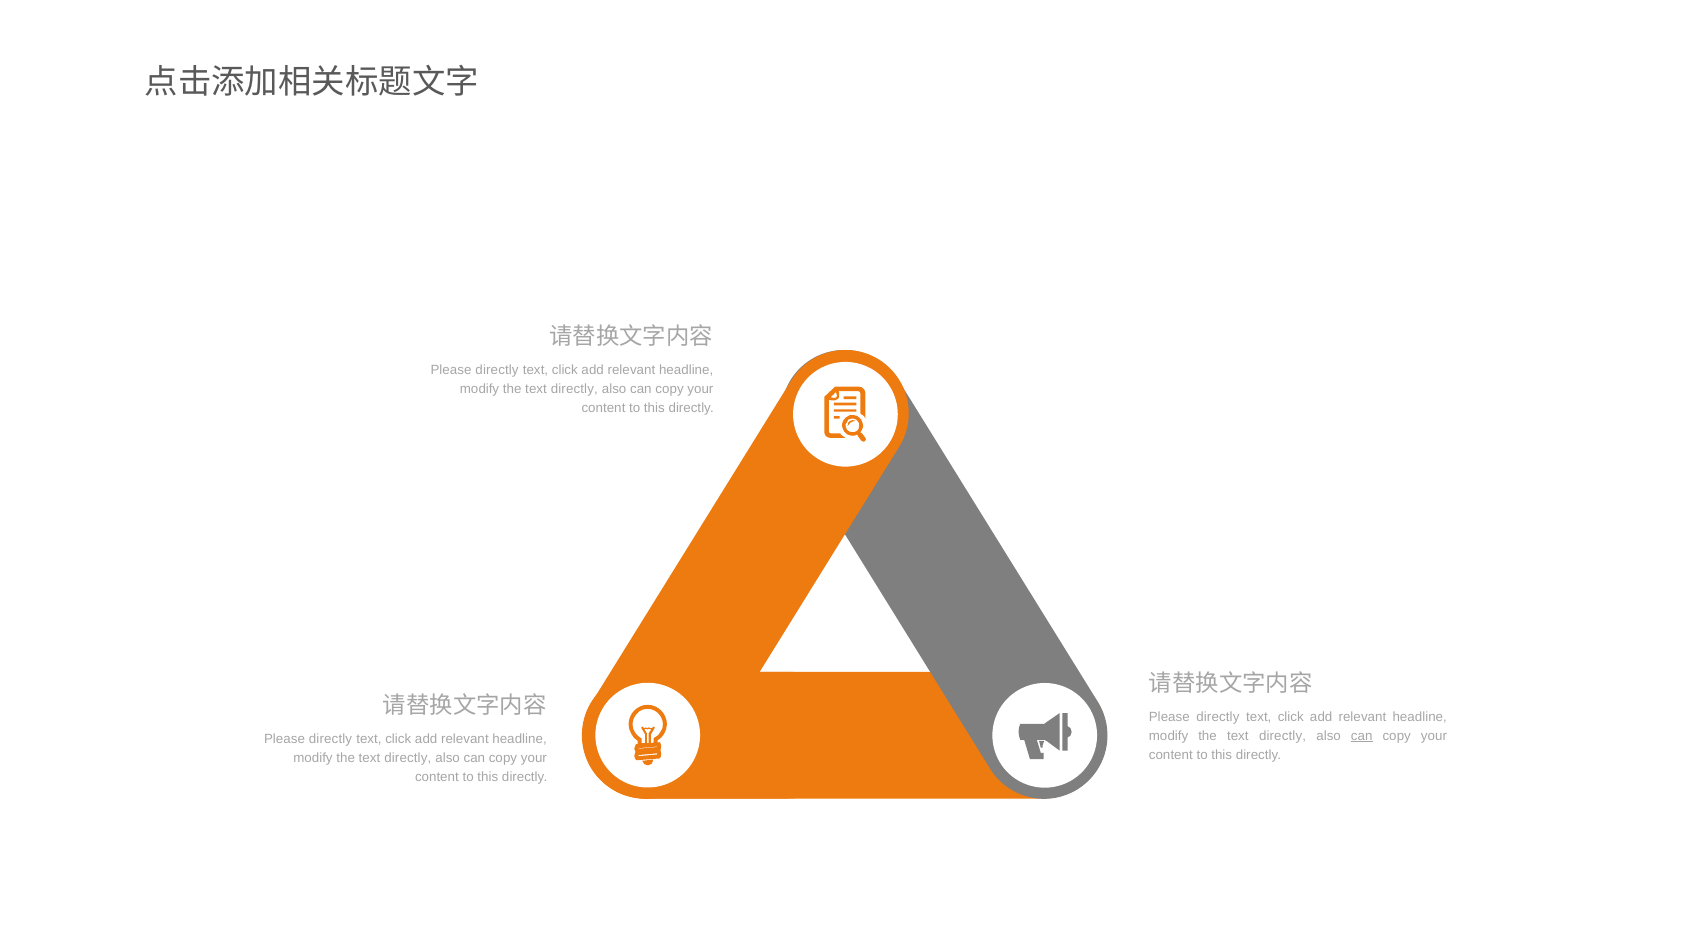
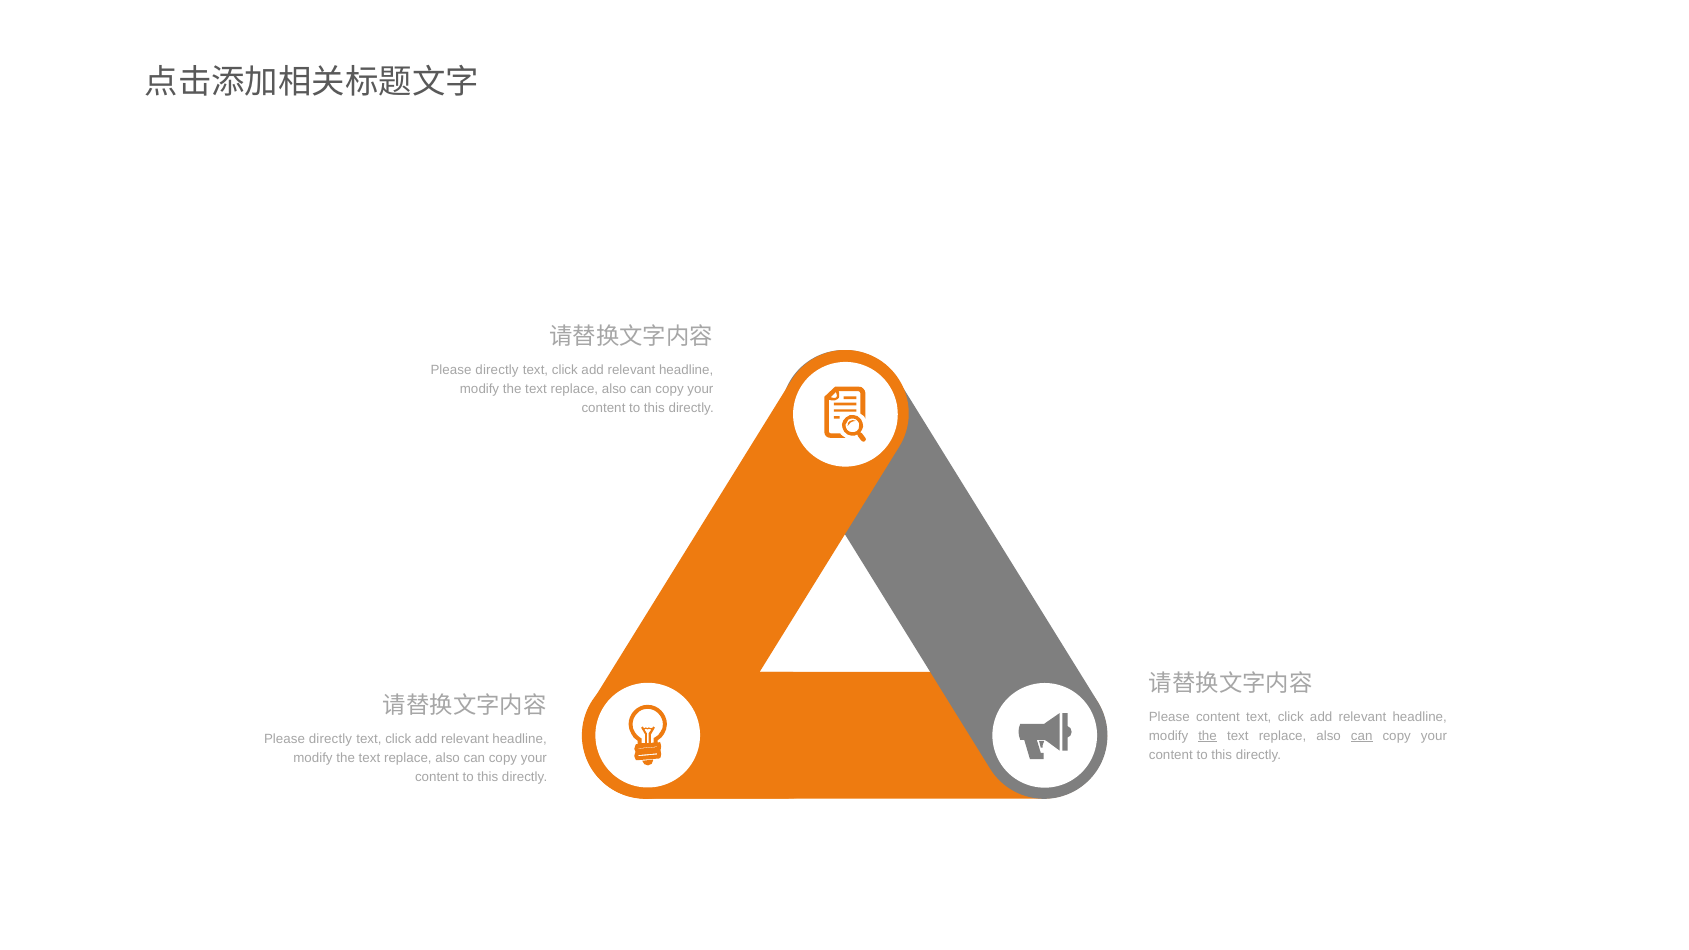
directly at (574, 389): directly -> replace
directly at (1218, 717): directly -> content
the at (1208, 736) underline: none -> present
directly at (1283, 736): directly -> replace
directly at (408, 758): directly -> replace
